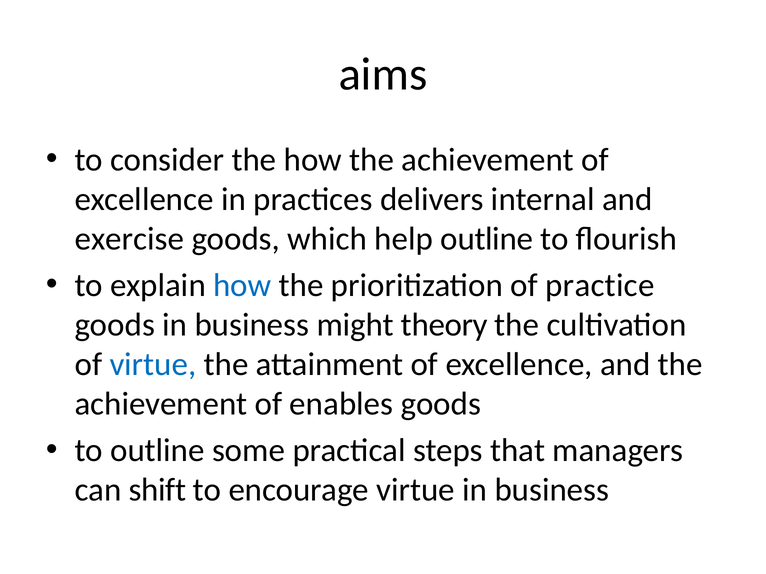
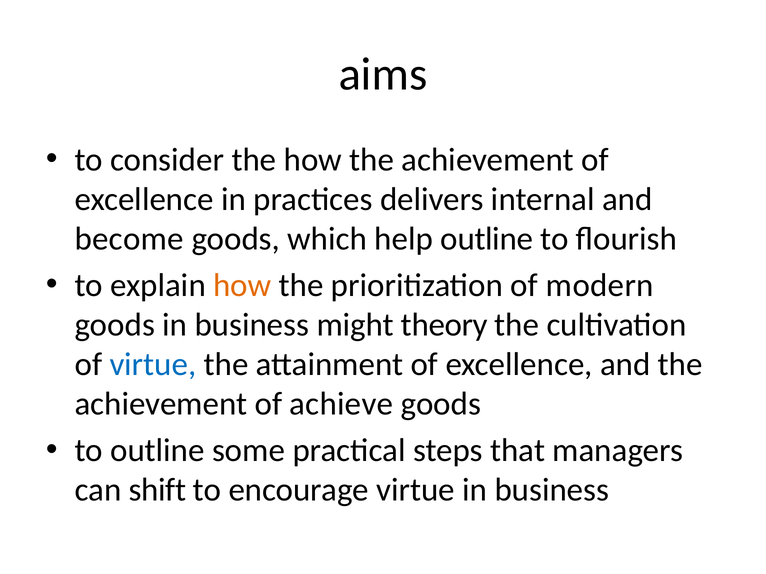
exercise: exercise -> become
how at (242, 286) colour: blue -> orange
practice: practice -> modern
enables: enables -> achieve
